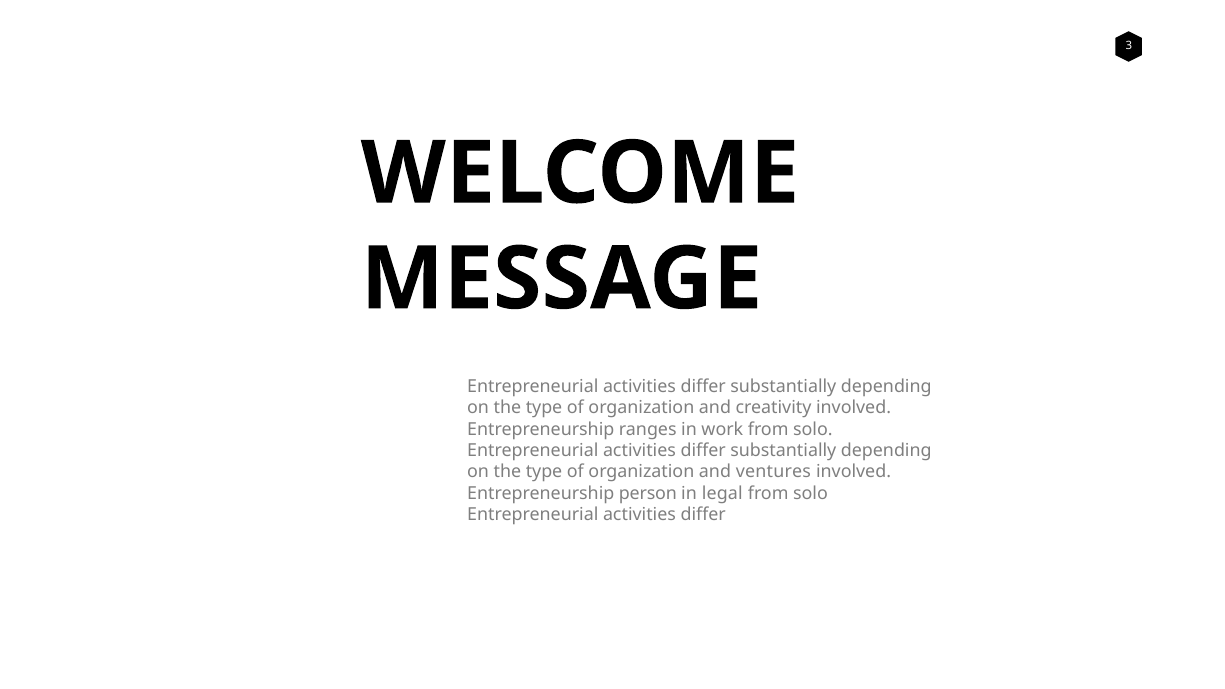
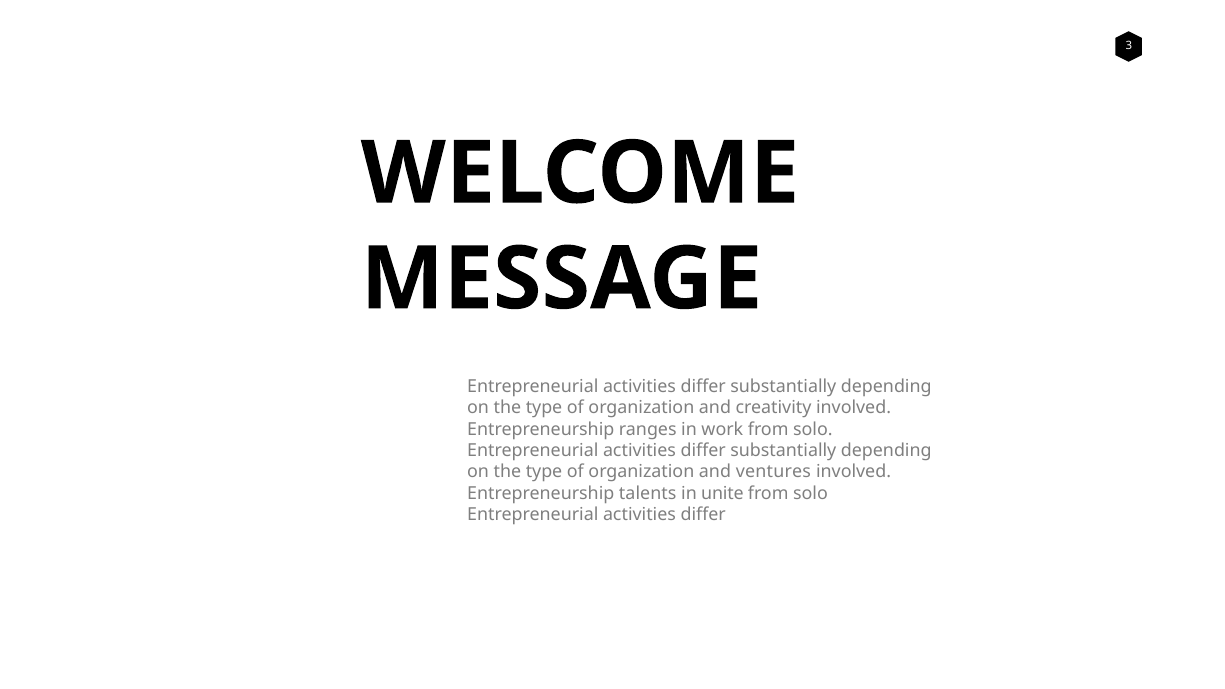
person: person -> talents
legal: legal -> unite
